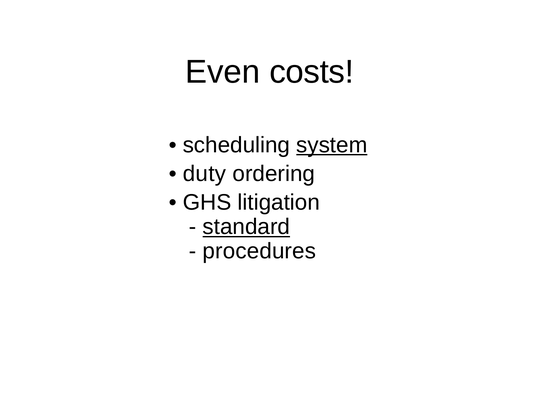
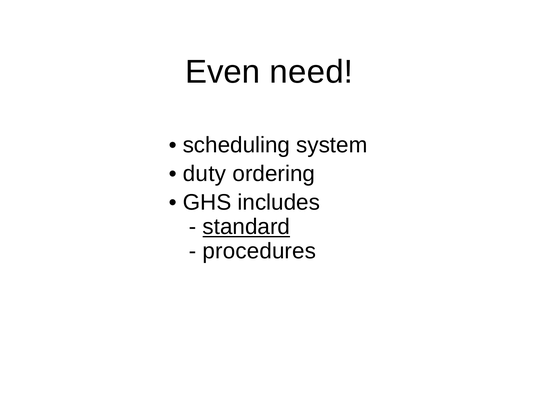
costs: costs -> need
system underline: present -> none
litigation: litigation -> includes
